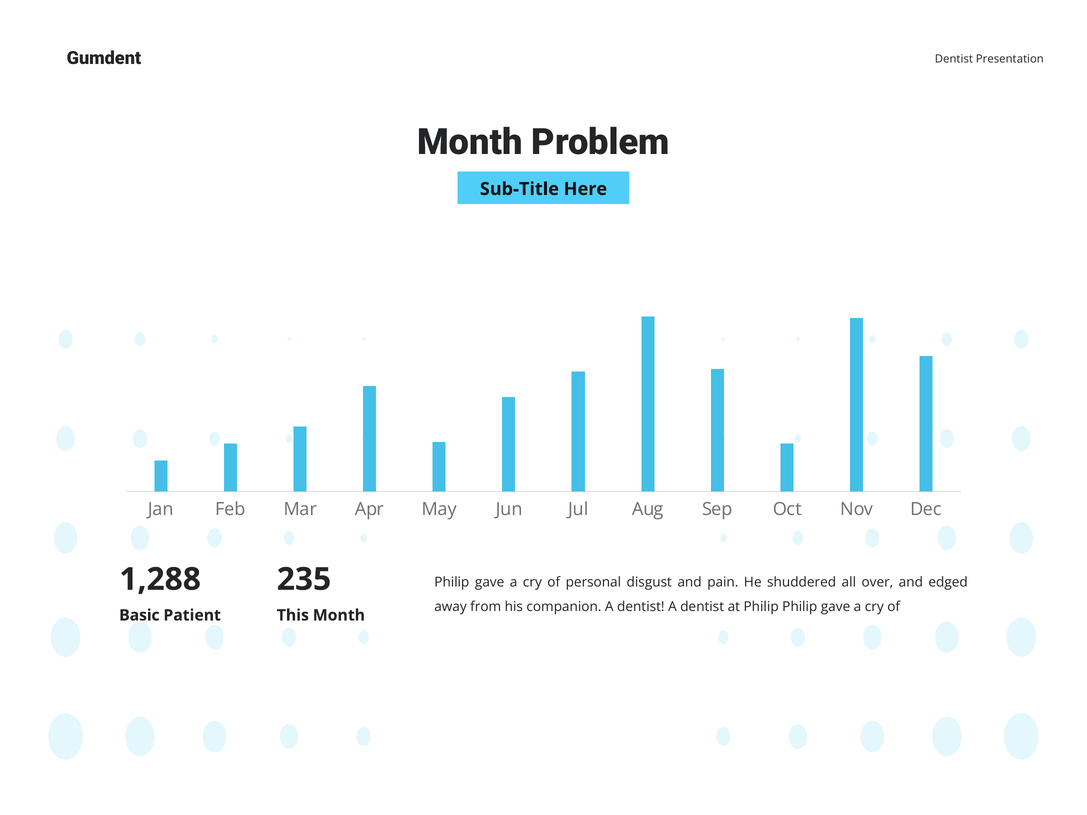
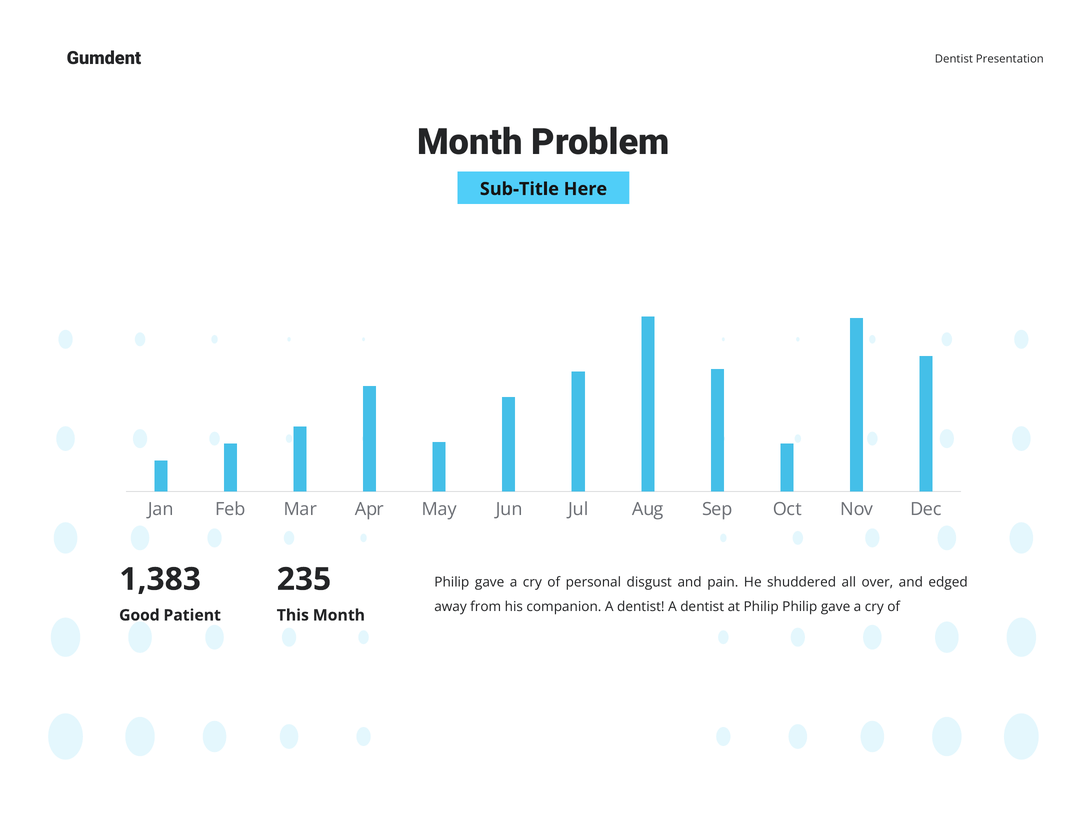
1,288: 1,288 -> 1,383
Basic: Basic -> Good
